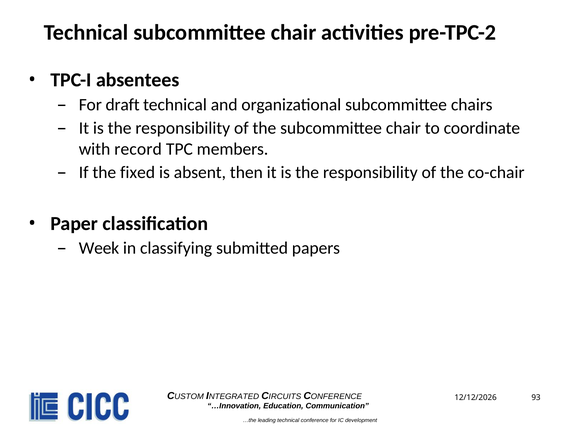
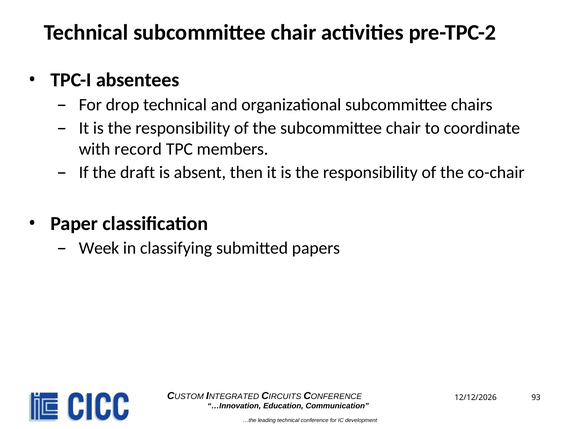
draft: draft -> drop
fixed: fixed -> draft
